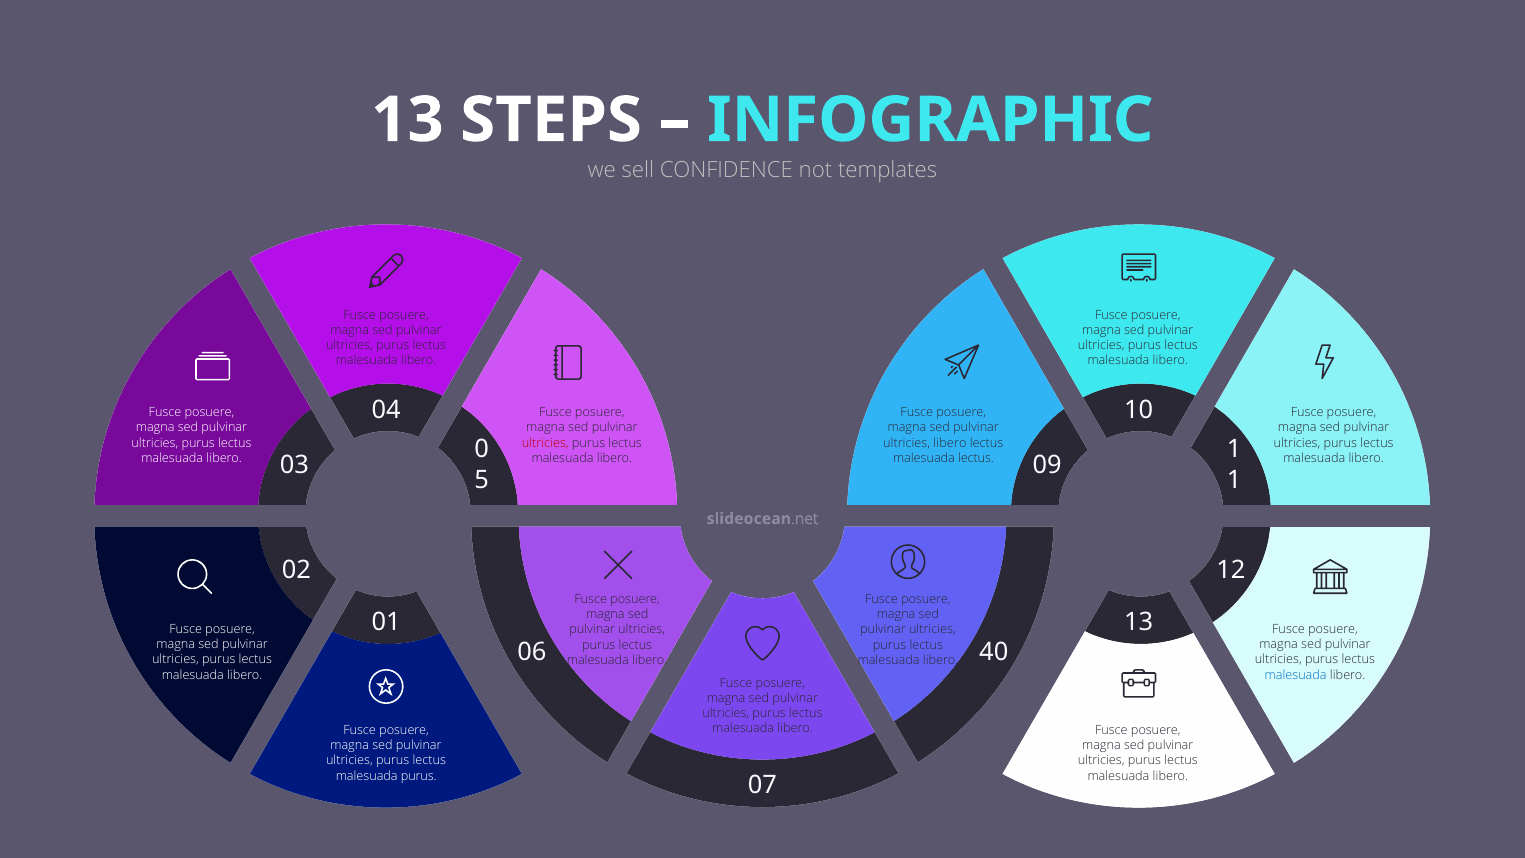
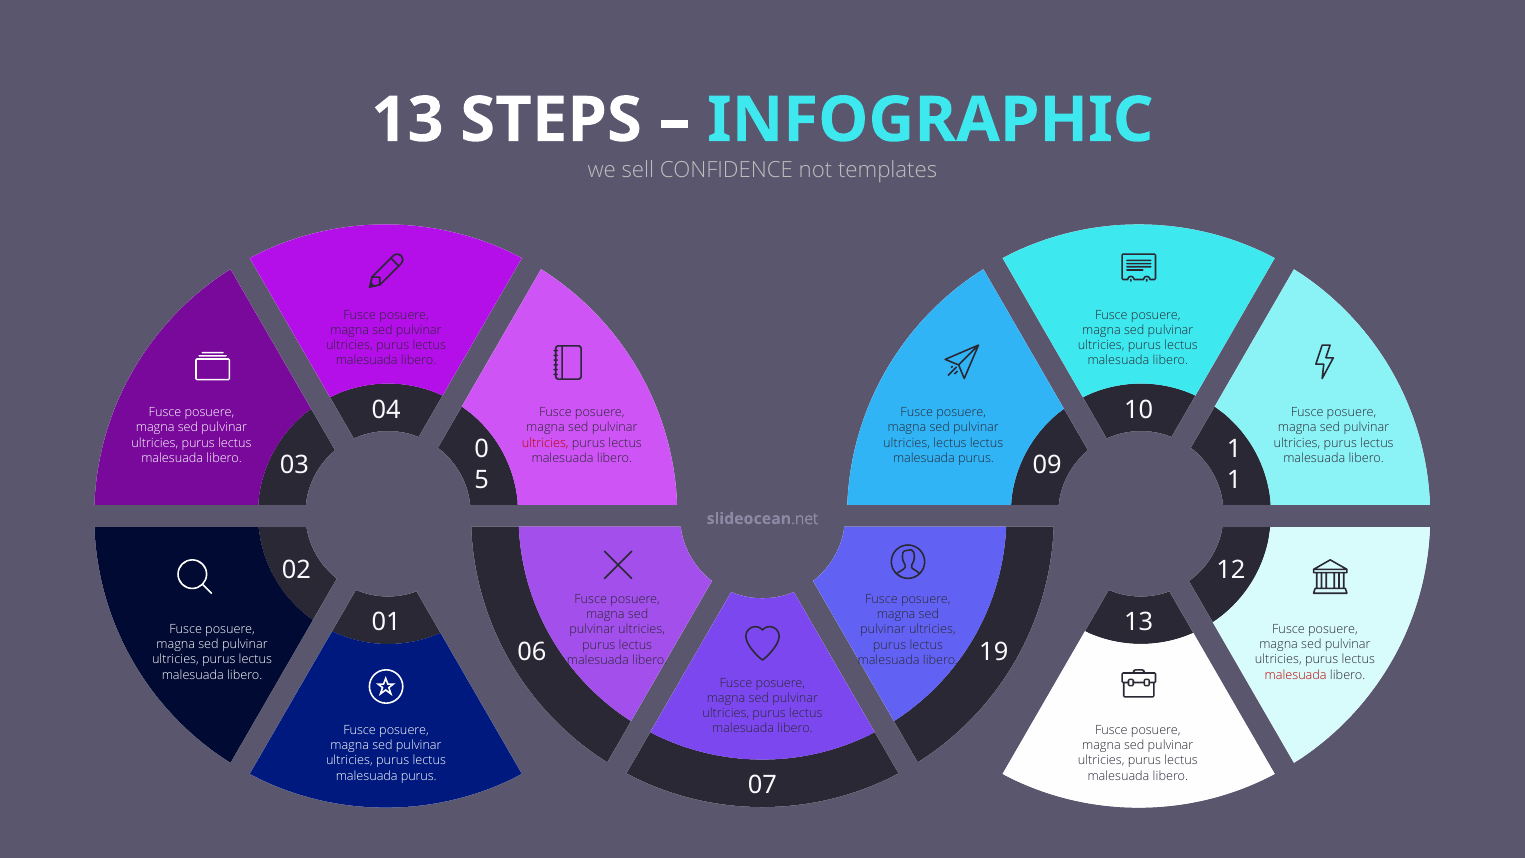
ultricies libero: libero -> lectus
lectus at (976, 458): lectus -> purus
40: 40 -> 19
malesuada at (1296, 675) colour: blue -> red
